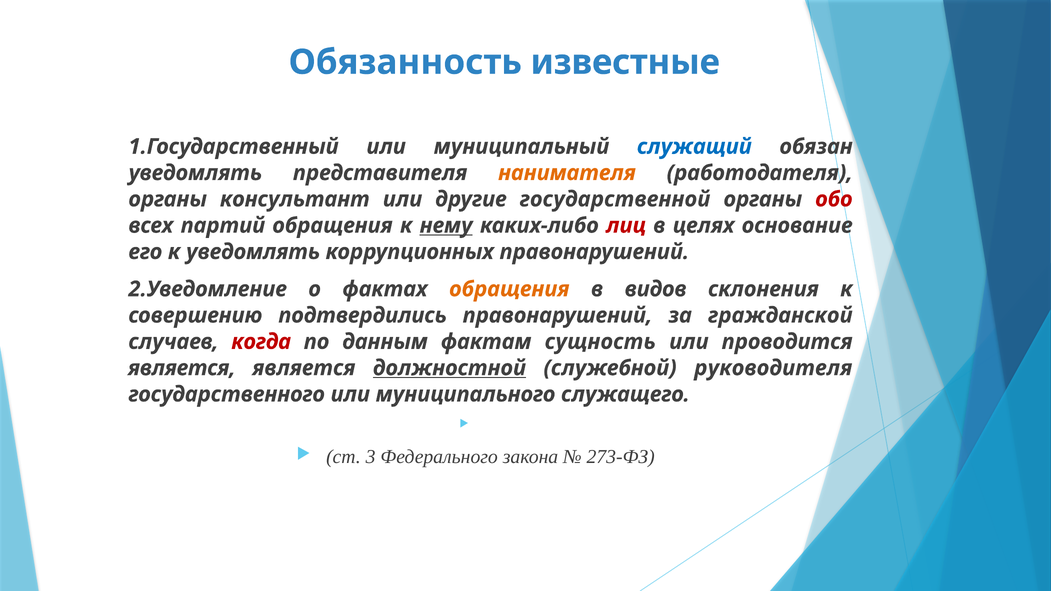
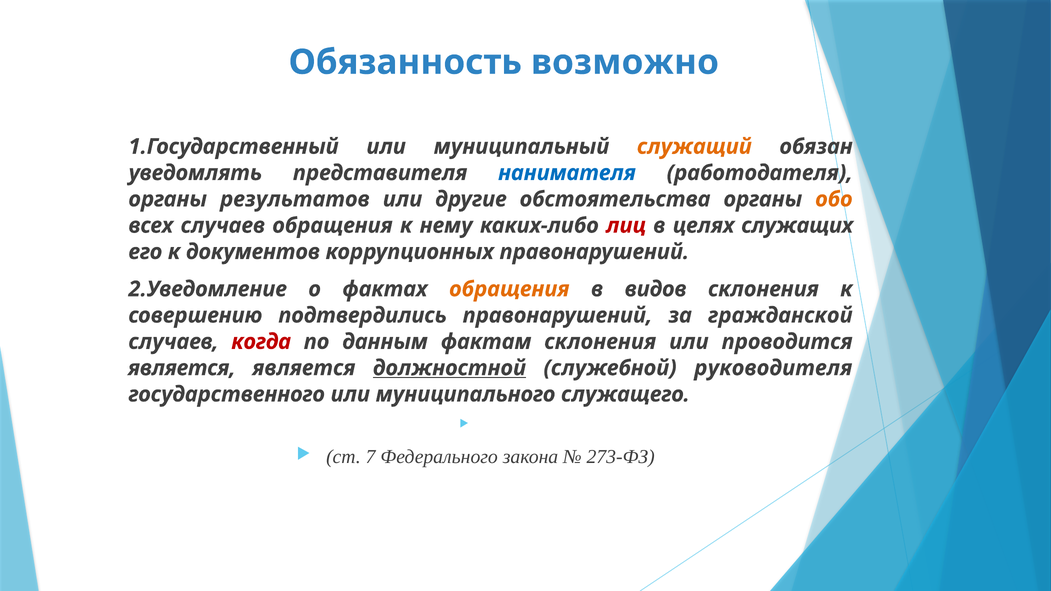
известные: известные -> возможно
служащий colour: blue -> orange
нанимателя colour: orange -> blue
консультант: консультант -> результатов
государственной: государственной -> обстоятельства
обо colour: red -> orange
всех партий: партий -> случаев
нему underline: present -> none
основание: основание -> служащих
к уведомлять: уведомлять -> документов
фактам сущность: сущность -> склонения
3: 3 -> 7
